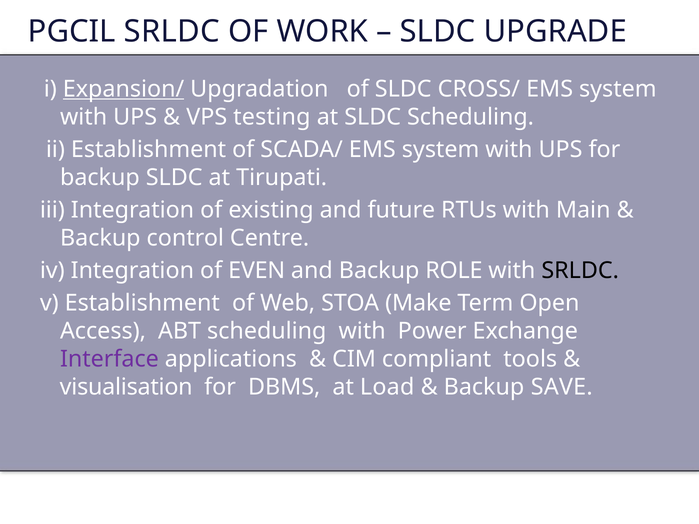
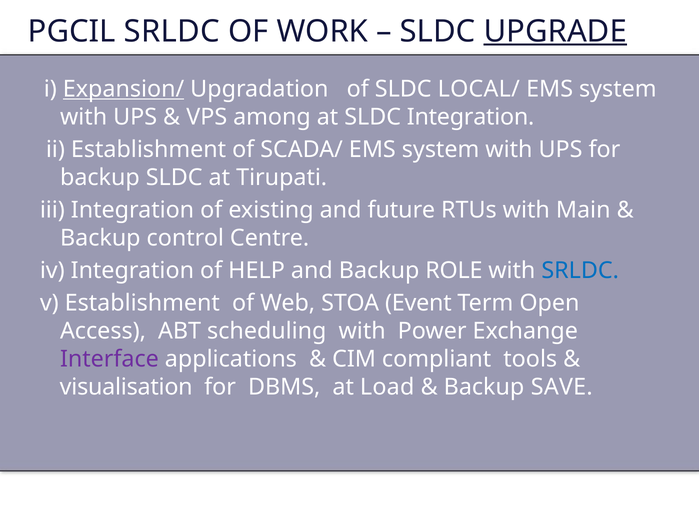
UPGRADE underline: none -> present
CROSS/: CROSS/ -> LOCAL/
testing: testing -> among
SLDC Scheduling: Scheduling -> Integration
EVEN: EVEN -> HELP
SRLDC at (580, 271) colour: black -> blue
Make: Make -> Event
